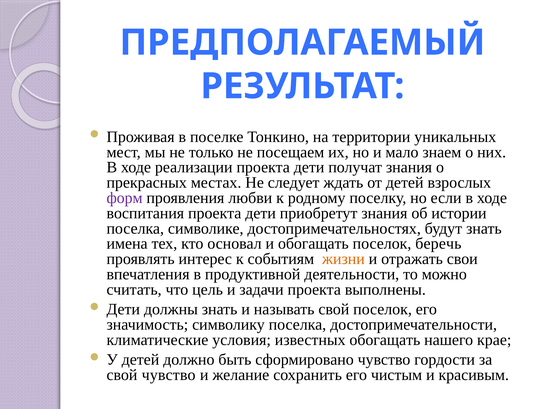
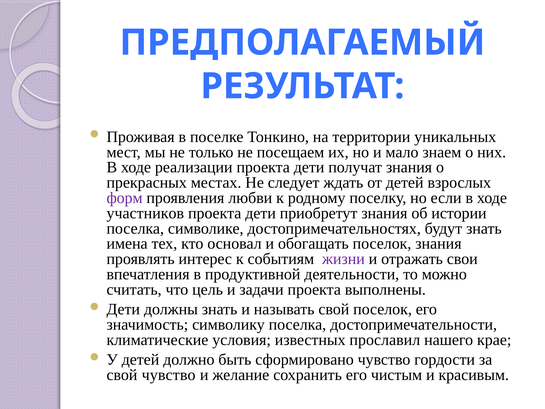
воспитания: воспитания -> участников
поселок беречь: беречь -> знания
жизни colour: orange -> purple
известных обогащать: обогащать -> прославил
